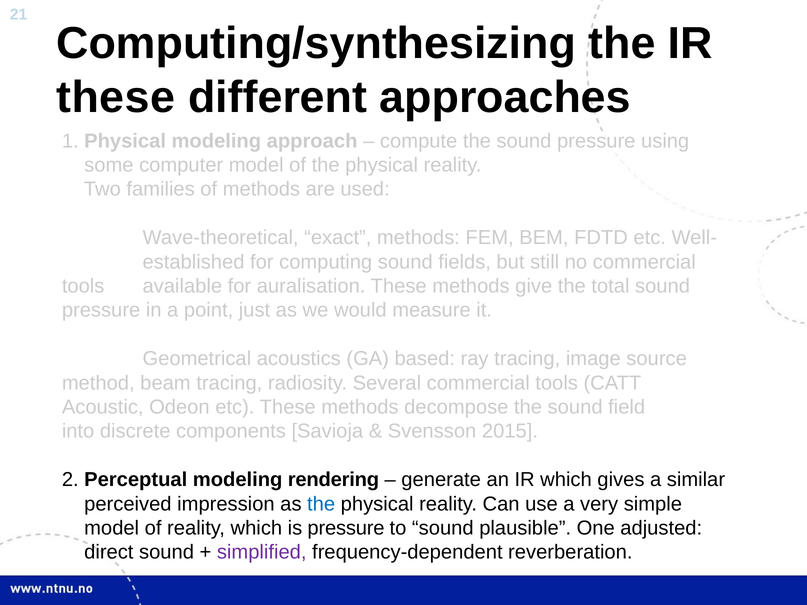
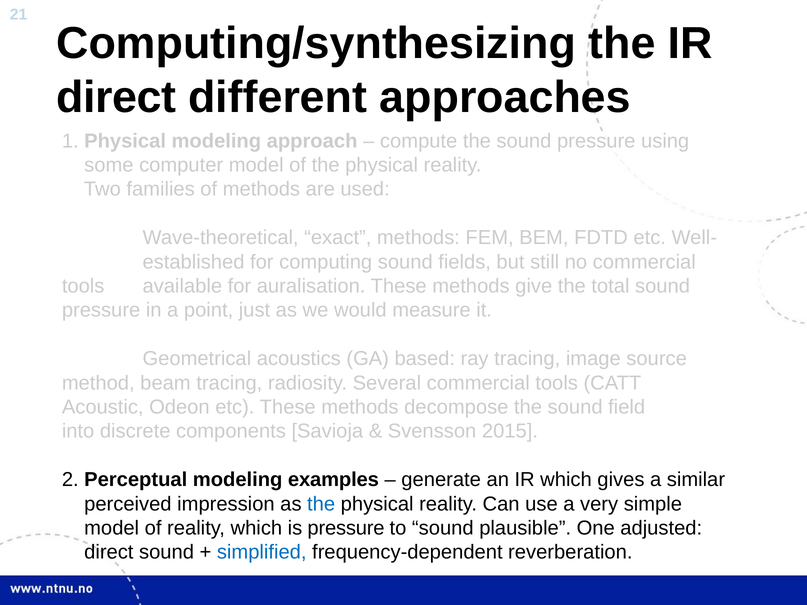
these at (116, 97): these -> direct
rendering: rendering -> examples
simplified colour: purple -> blue
